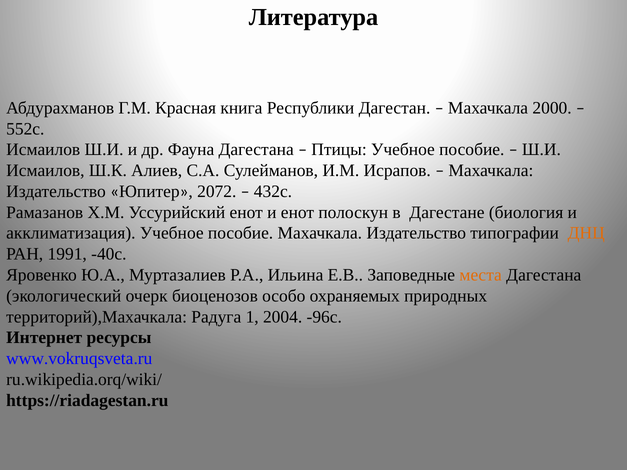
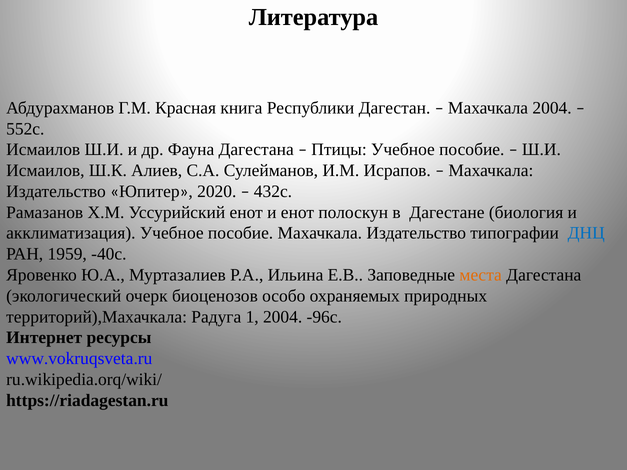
Махачкала 2000: 2000 -> 2004
2072: 2072 -> 2020
ДНЦ colour: orange -> blue
1991: 1991 -> 1959
